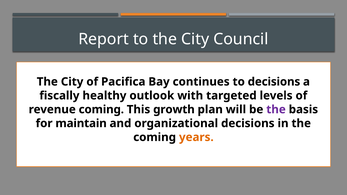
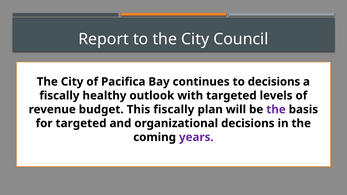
revenue coming: coming -> budget
This growth: growth -> fiscally
for maintain: maintain -> targeted
years colour: orange -> purple
